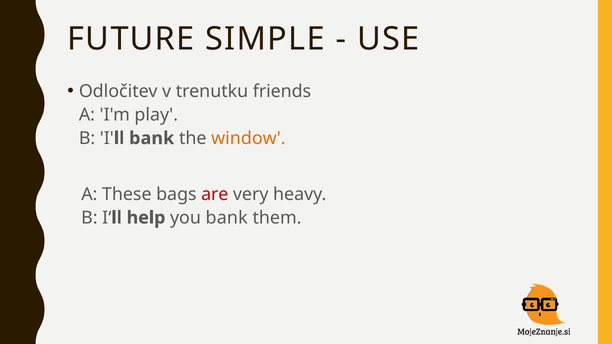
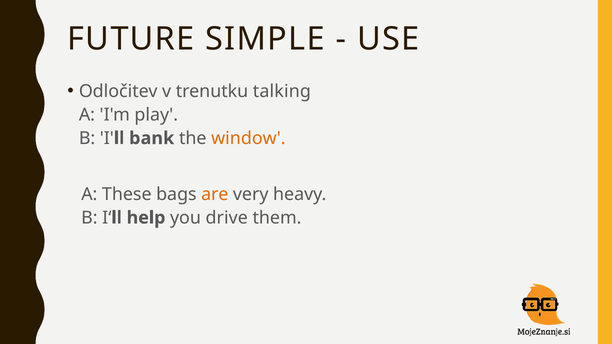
friends: friends -> talking
are colour: red -> orange
you bank: bank -> drive
